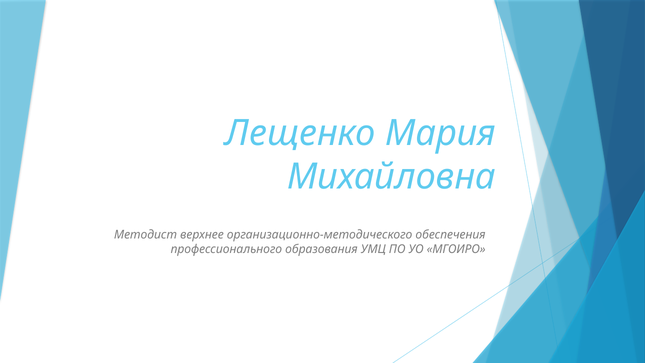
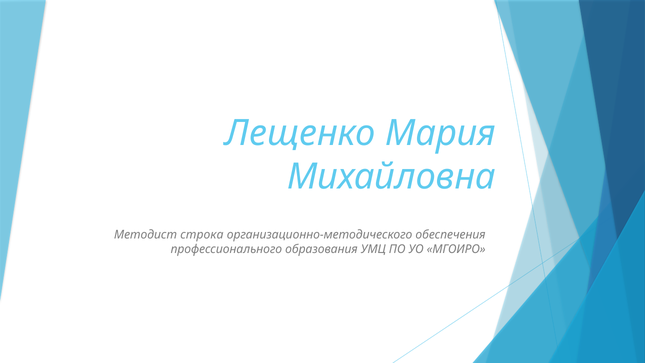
верхнее: верхнее -> строка
